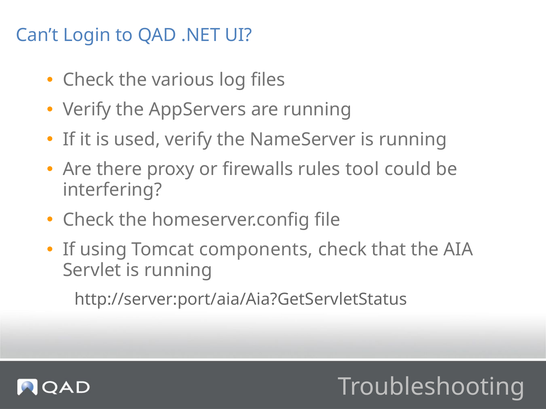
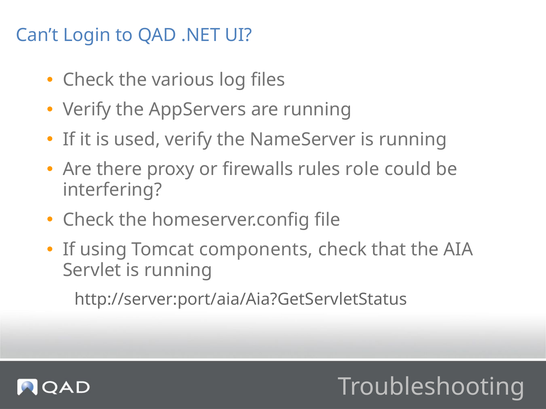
tool: tool -> role
